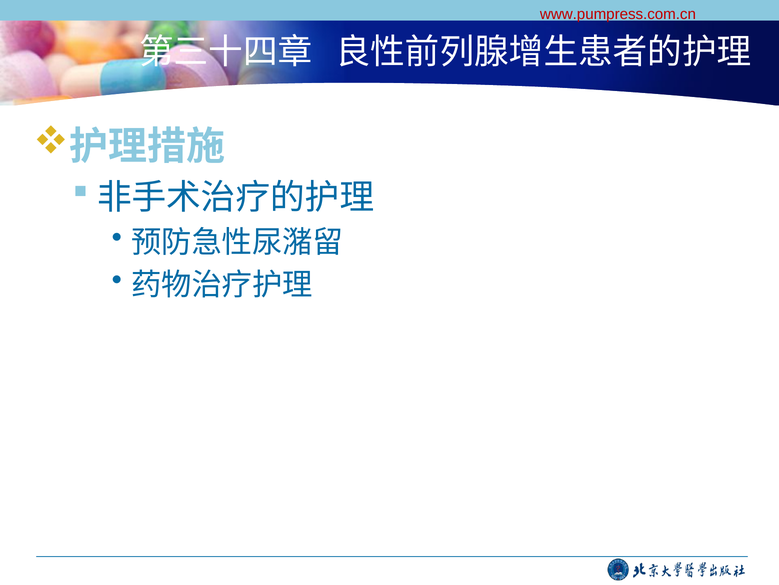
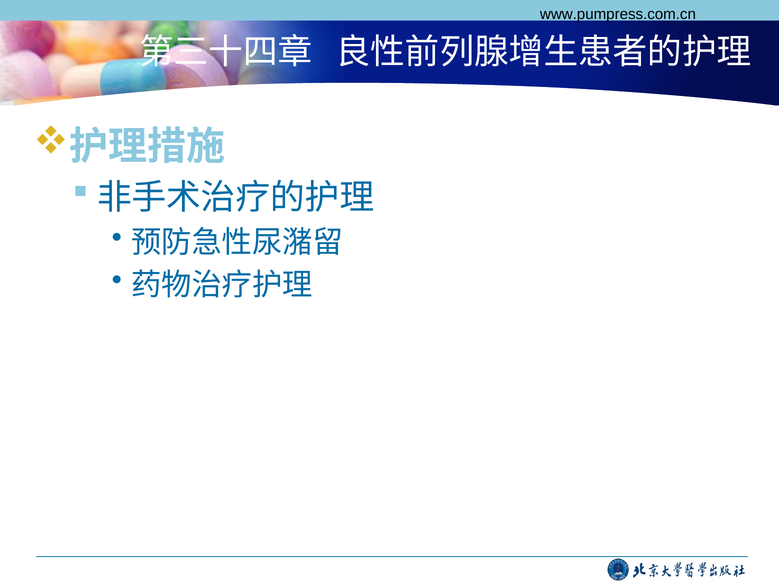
www.pumpress.com.cn colour: red -> black
